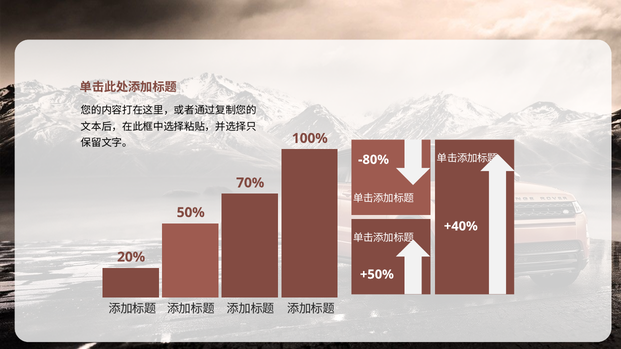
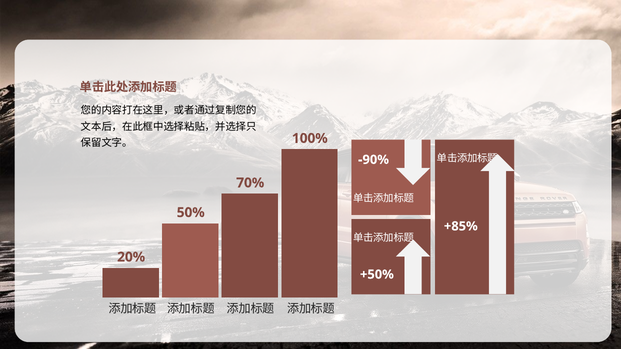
-80%: -80% -> -90%
+40%: +40% -> +85%
